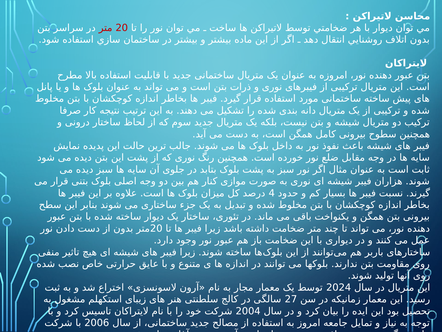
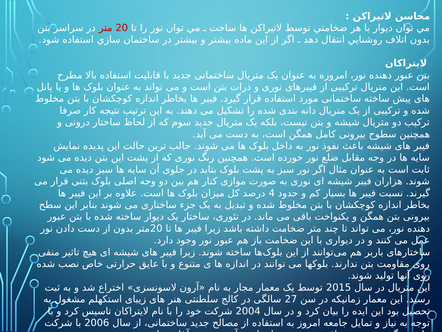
2024: 2024 -> 2015
